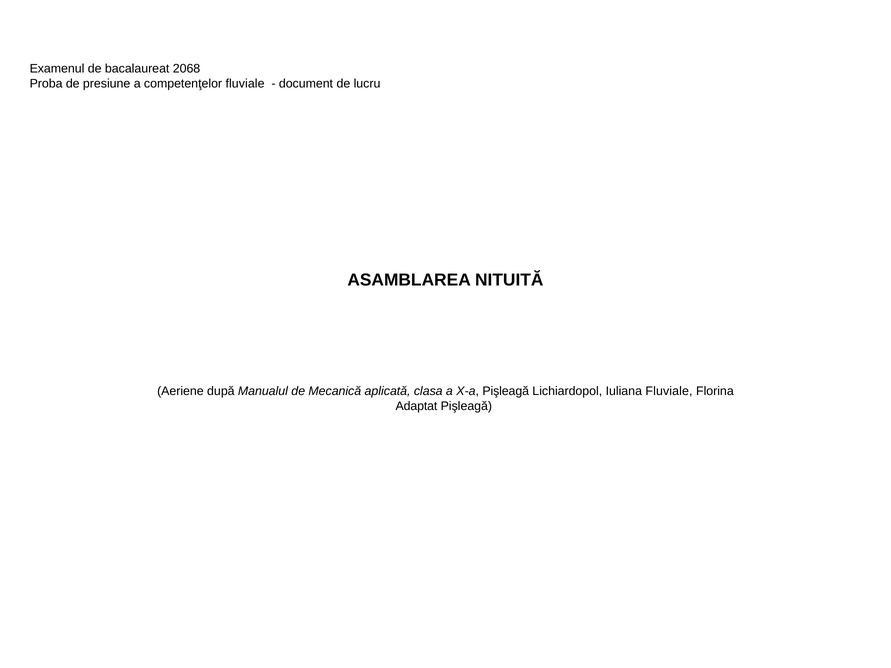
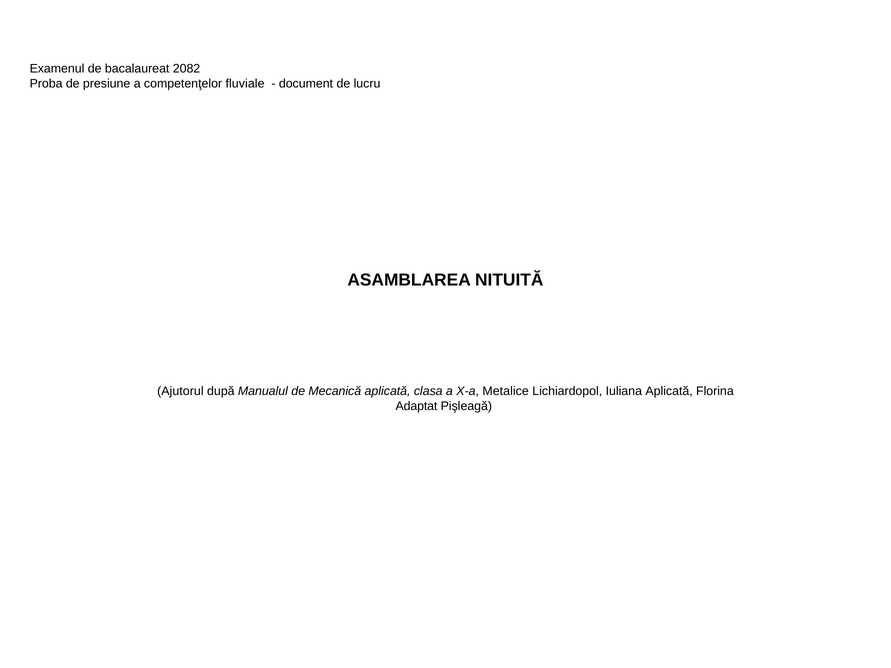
2068: 2068 -> 2082
Aeriene: Aeriene -> Ajutorul
X-a Pişleagă: Pişleagă -> Metalice
Iuliana Fluviale: Fluviale -> Aplicată
